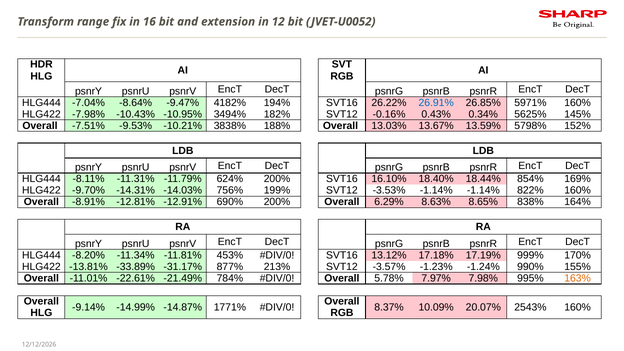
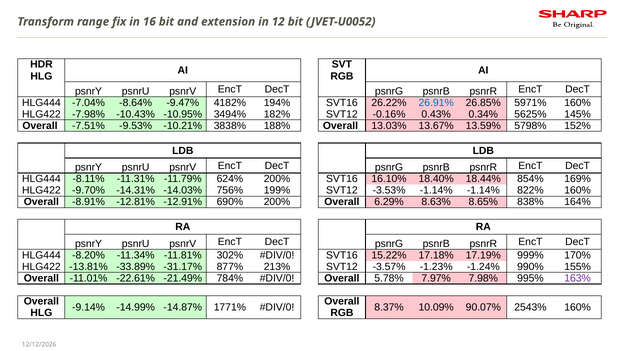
453%: 453% -> 302%
13.12%: 13.12% -> 15.22%
163% colour: orange -> purple
20.07%: 20.07% -> 90.07%
